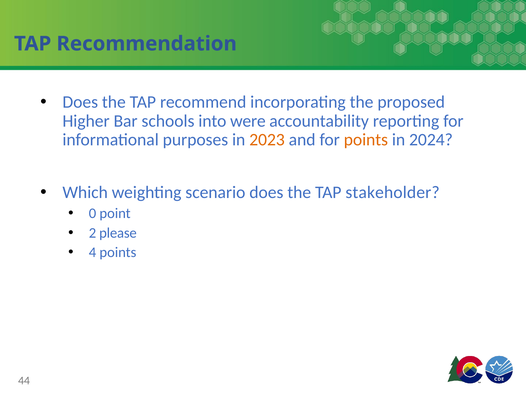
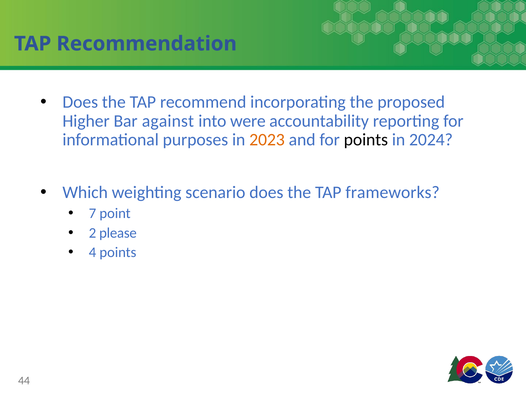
schools: schools -> against
points at (366, 140) colour: orange -> black
stakeholder: stakeholder -> frameworks
0: 0 -> 7
